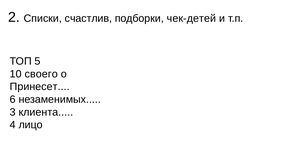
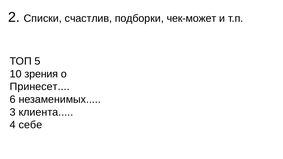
чек-детей: чек-детей -> чек-может
своего: своего -> зрения
лицо: лицо -> себе
